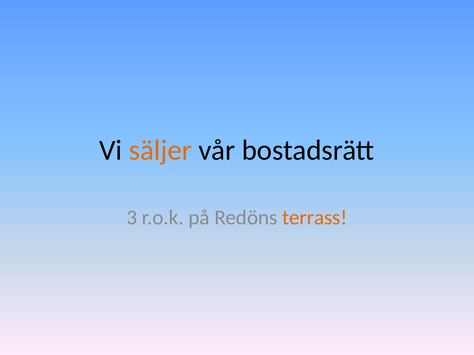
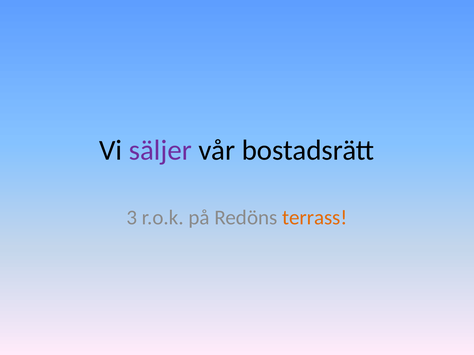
säljer colour: orange -> purple
